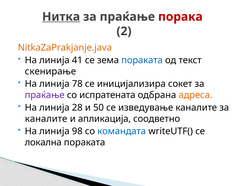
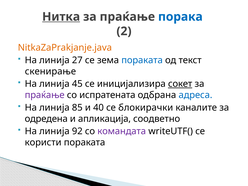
порака colour: red -> blue
41: 41 -> 27
78: 78 -> 45
сокет underline: none -> present
адреса colour: orange -> blue
28: 28 -> 85
50: 50 -> 40
изведување: изведување -> блокирачки
каналите at (46, 119): каналите -> одредена
98: 98 -> 92
командата colour: blue -> purple
локална: локална -> користи
